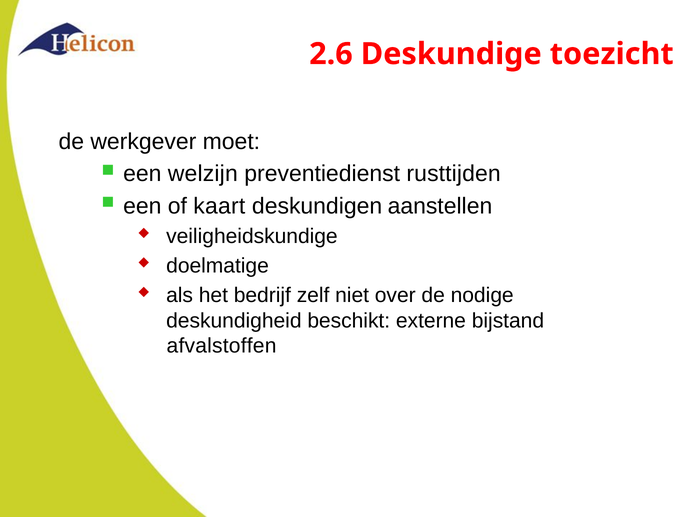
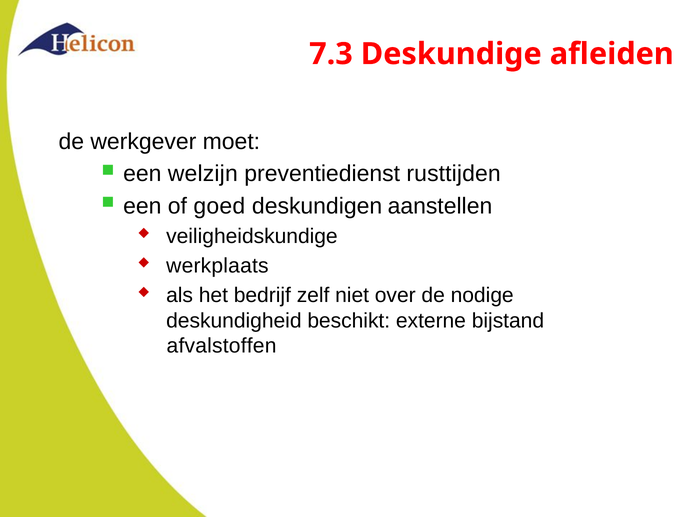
2.6: 2.6 -> 7.3
toezicht: toezicht -> afleiden
kaart: kaart -> goed
doelmatige: doelmatige -> werkplaats
